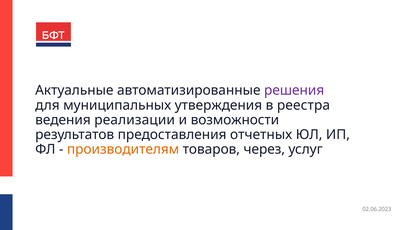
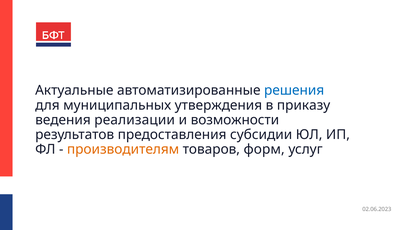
решения colour: purple -> blue
реестра: реестра -> приказу
отчетных: отчетных -> субсидии
через: через -> форм
